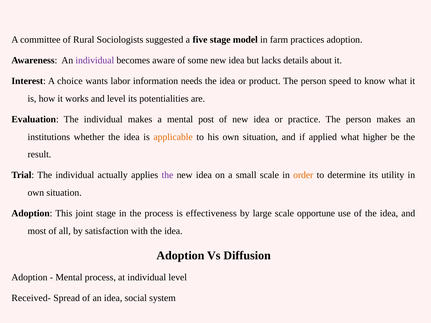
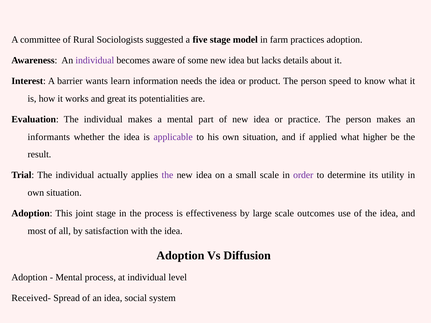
choice: choice -> barrier
labor: labor -> learn
and level: level -> great
post: post -> part
institutions: institutions -> informants
applicable colour: orange -> purple
order colour: orange -> purple
opportune: opportune -> outcomes
